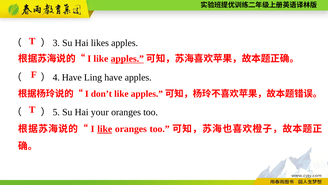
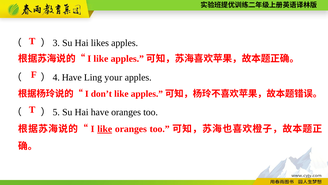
apples at (127, 59) underline: present -> none
Ling have: have -> your
Hai your: your -> have
